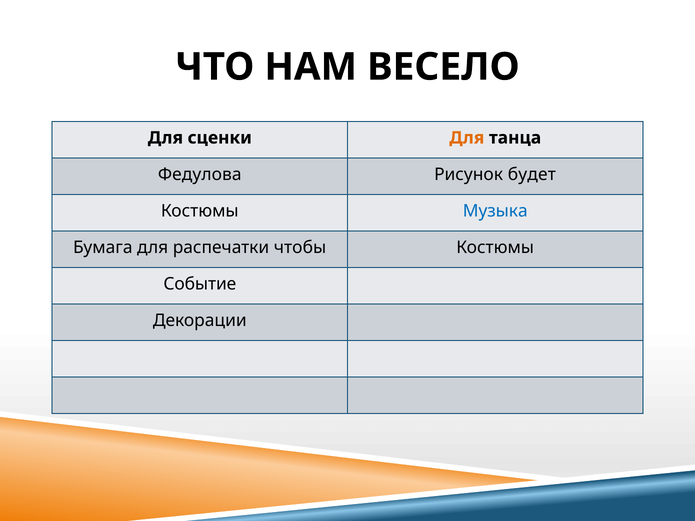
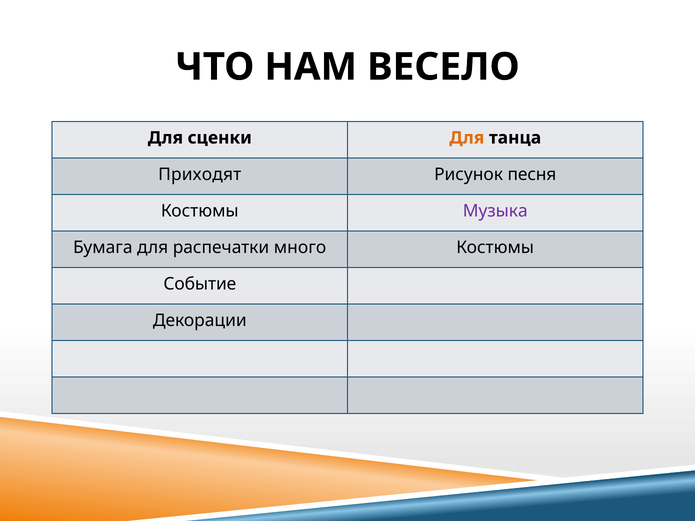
Федулова: Федулова -> Приходят
будет: будет -> песня
Музыка colour: blue -> purple
чтобы: чтобы -> много
